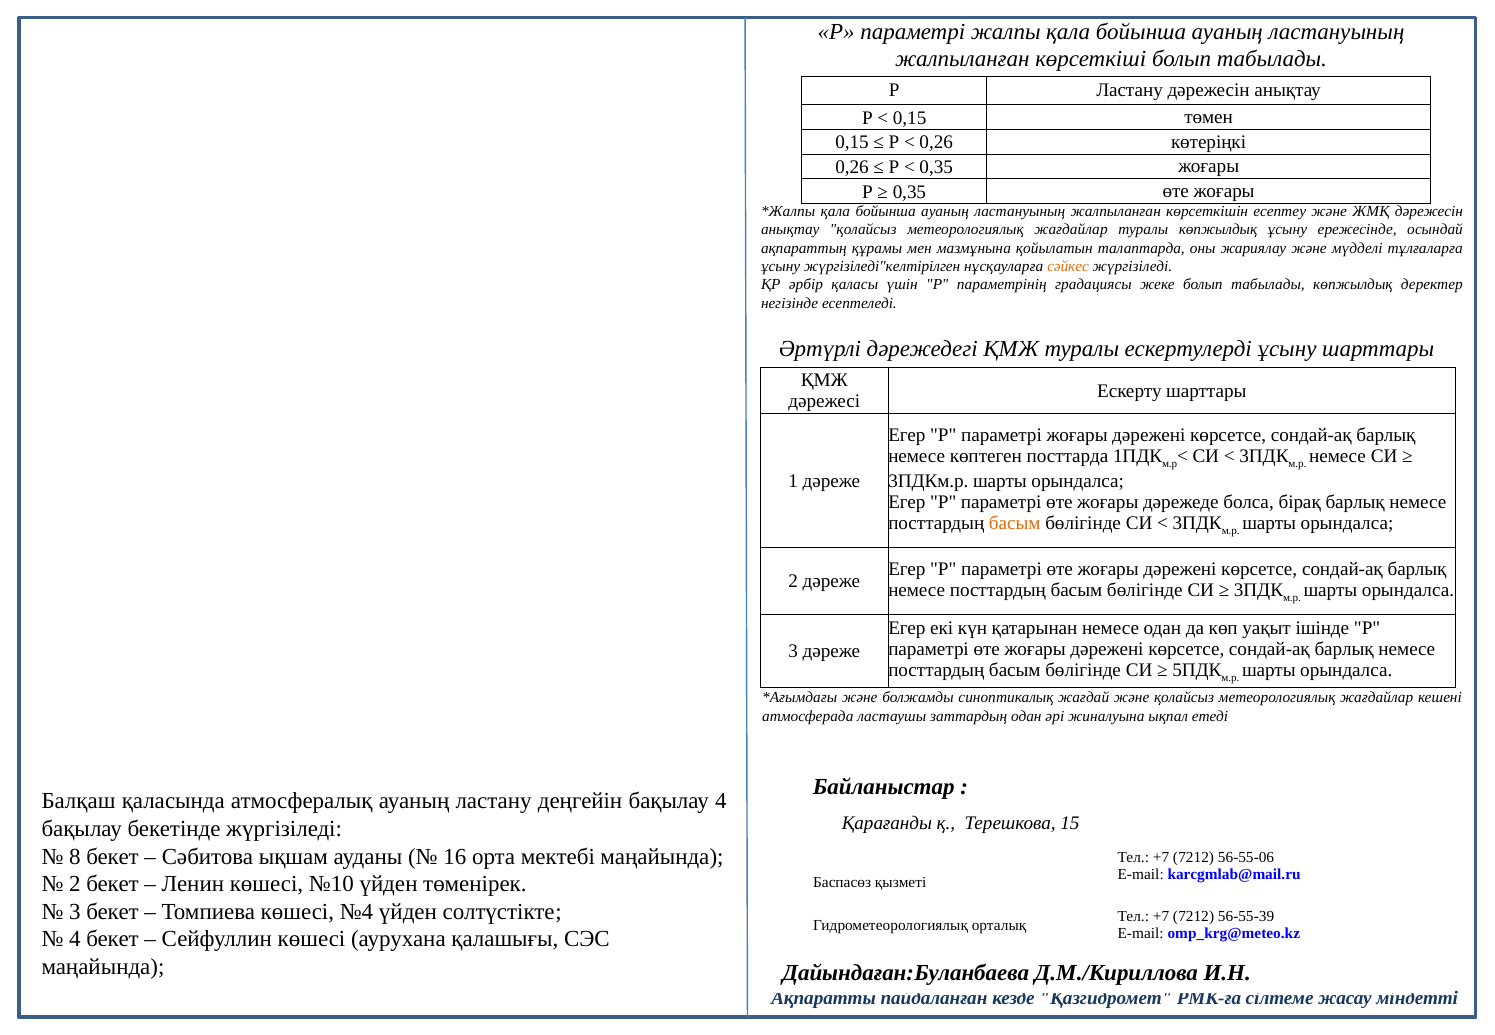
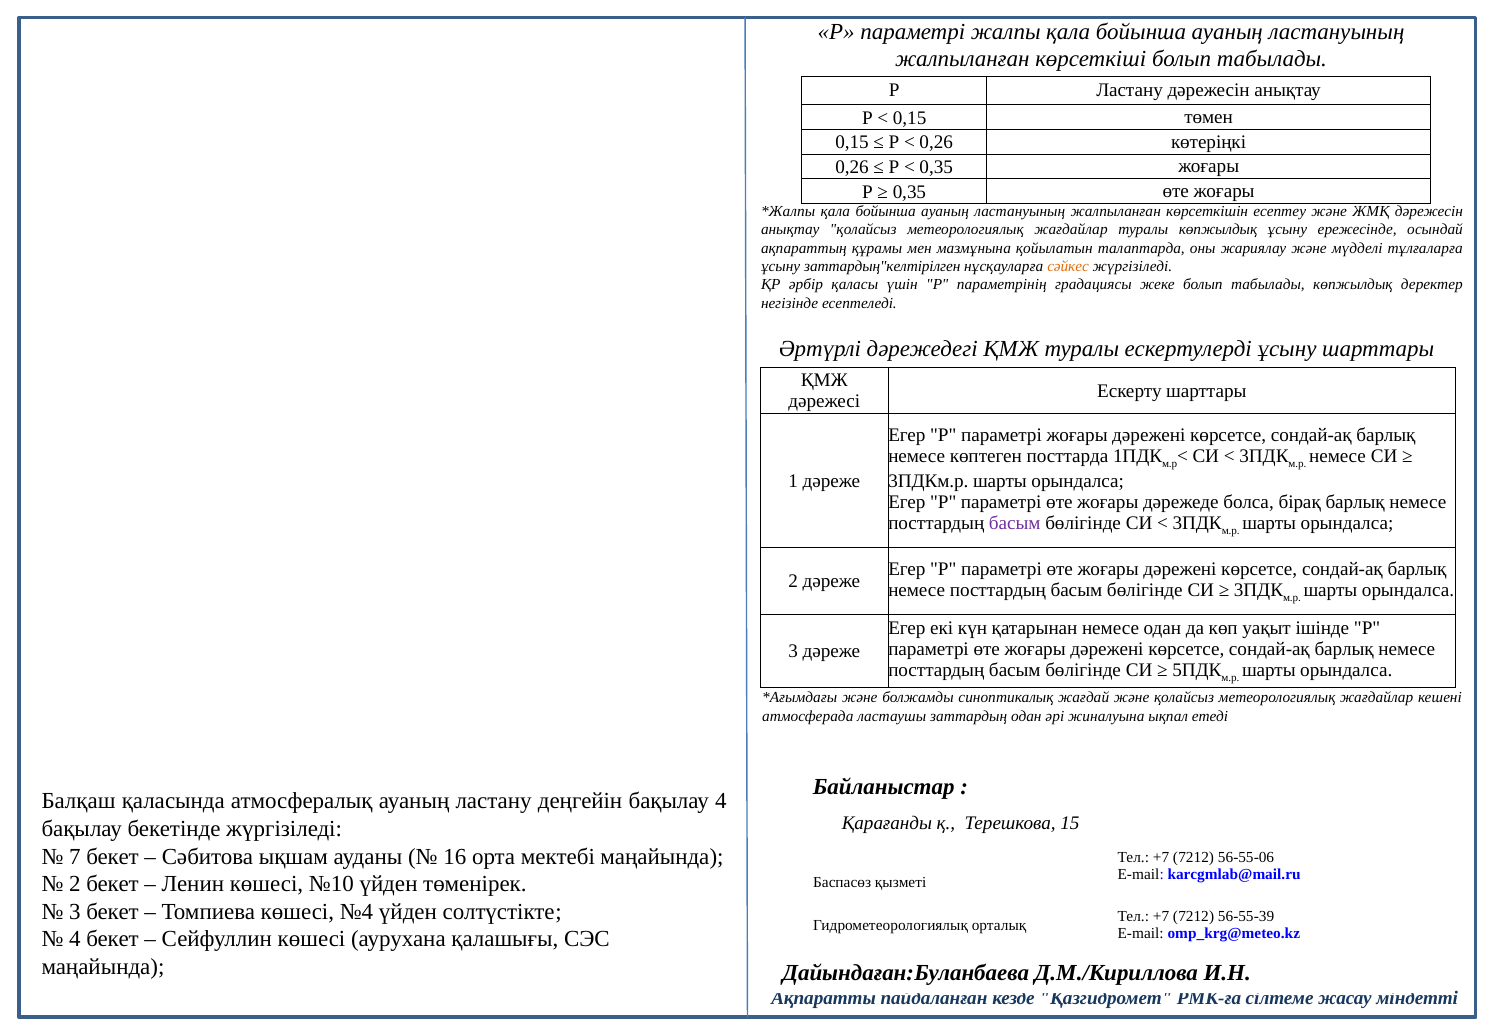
жүргізіледі"келтірілген: жүргізіледі"келтірілген -> заттардың"келтірілген
басым at (1015, 523) colour: orange -> purple
8: 8 -> 7
